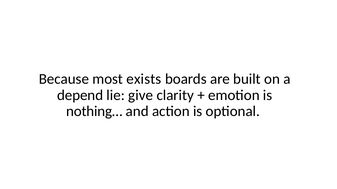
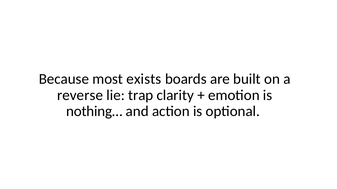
depend: depend -> reverse
give: give -> trap
